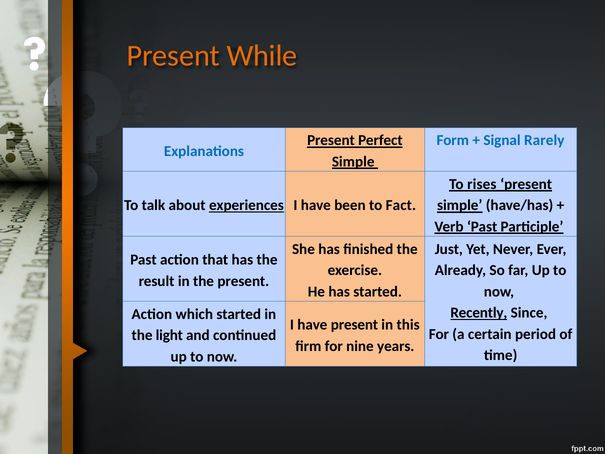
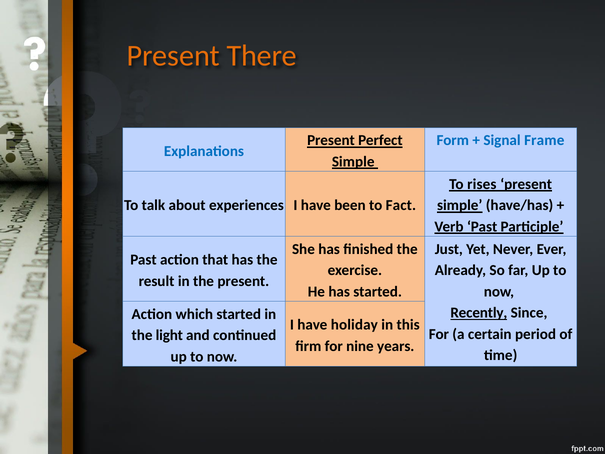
While: While -> There
Rarely: Rarely -> Frame
experiences underline: present -> none
have present: present -> holiday
